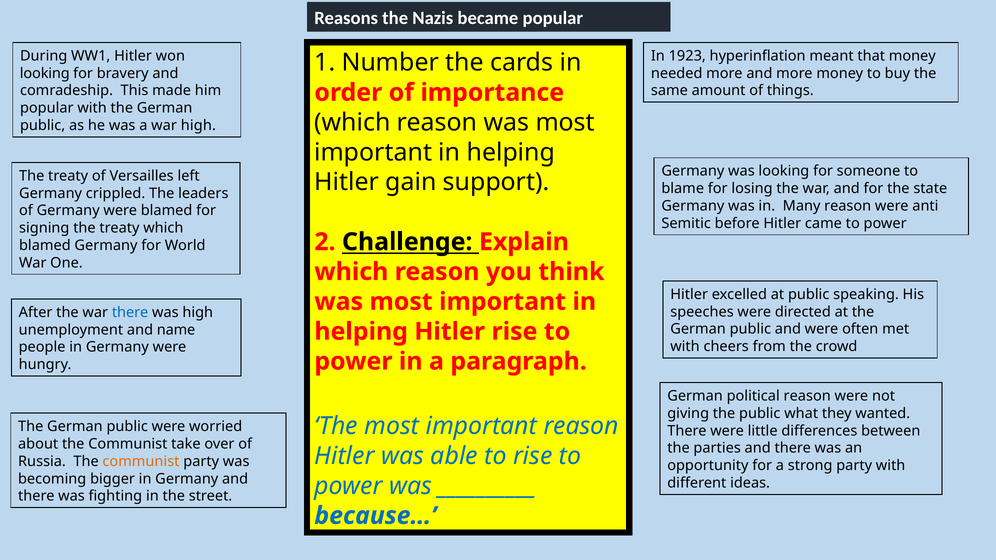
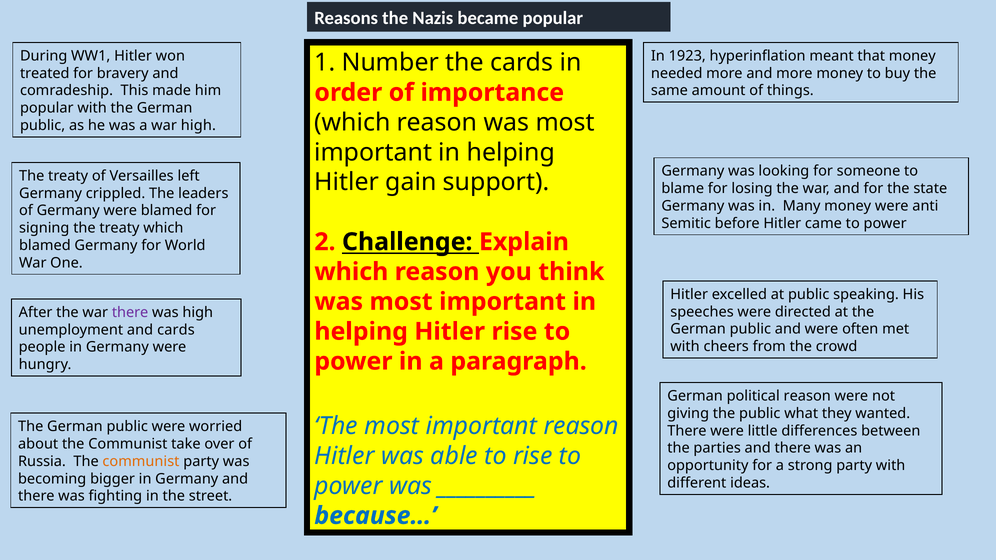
looking at (45, 73): looking -> treated
Many reason: reason -> money
there at (130, 312) colour: blue -> purple
and name: name -> cards
